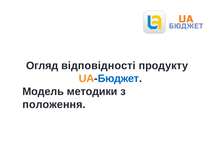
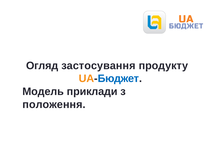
відповідності: відповідності -> застосування
методики: методики -> приклади
